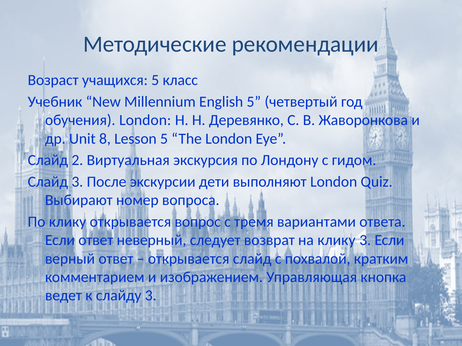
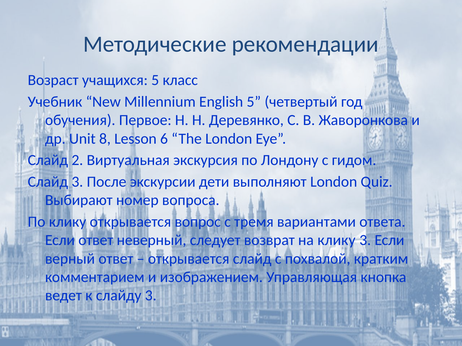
обучения London: London -> Первое
Lesson 5: 5 -> 6
